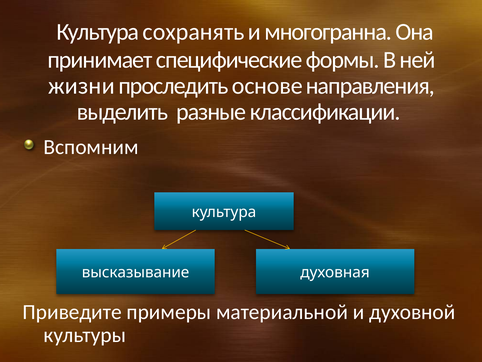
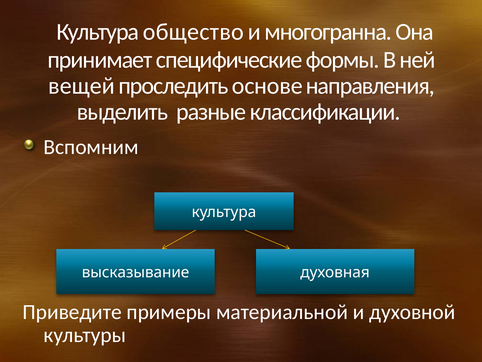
сохранять: сохранять -> общество
жизни: жизни -> вещей
